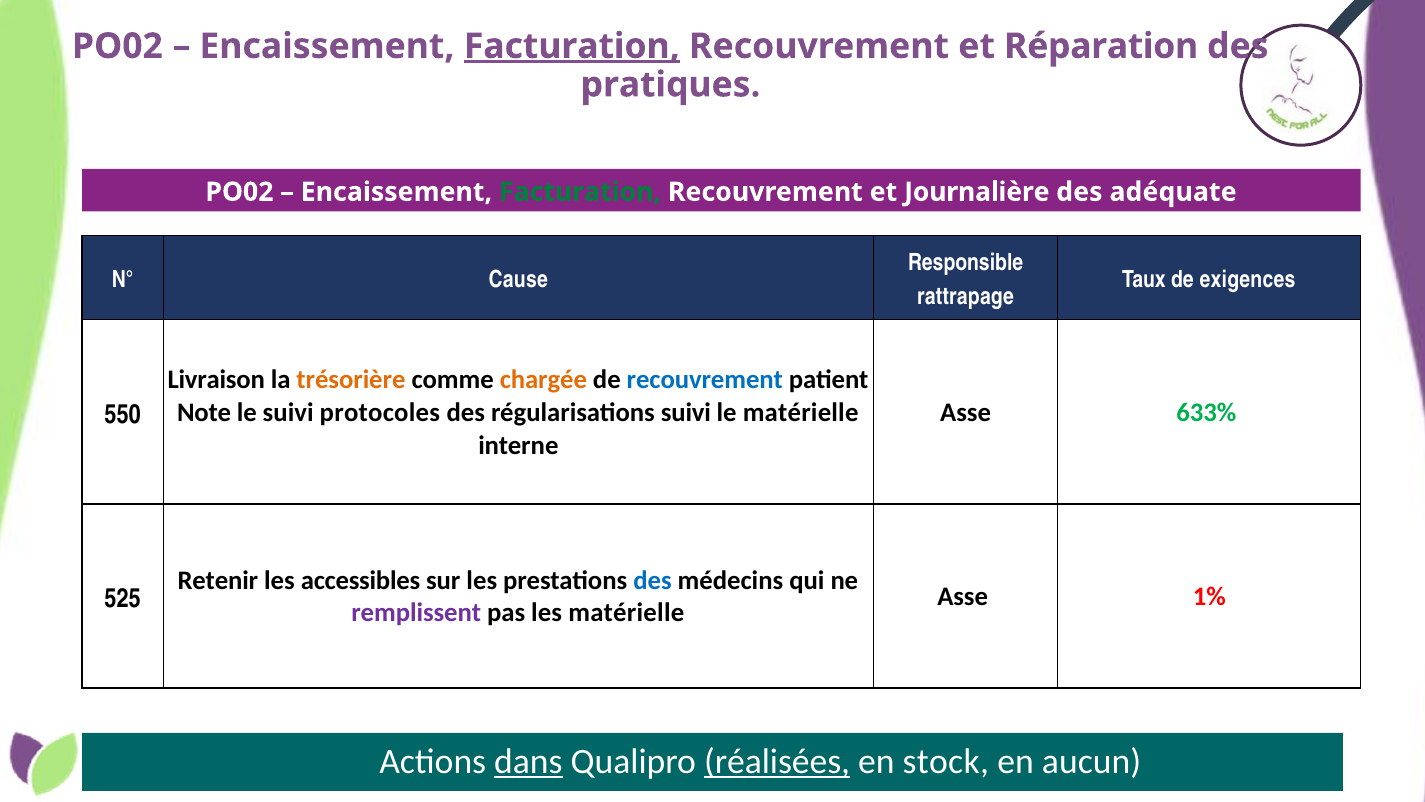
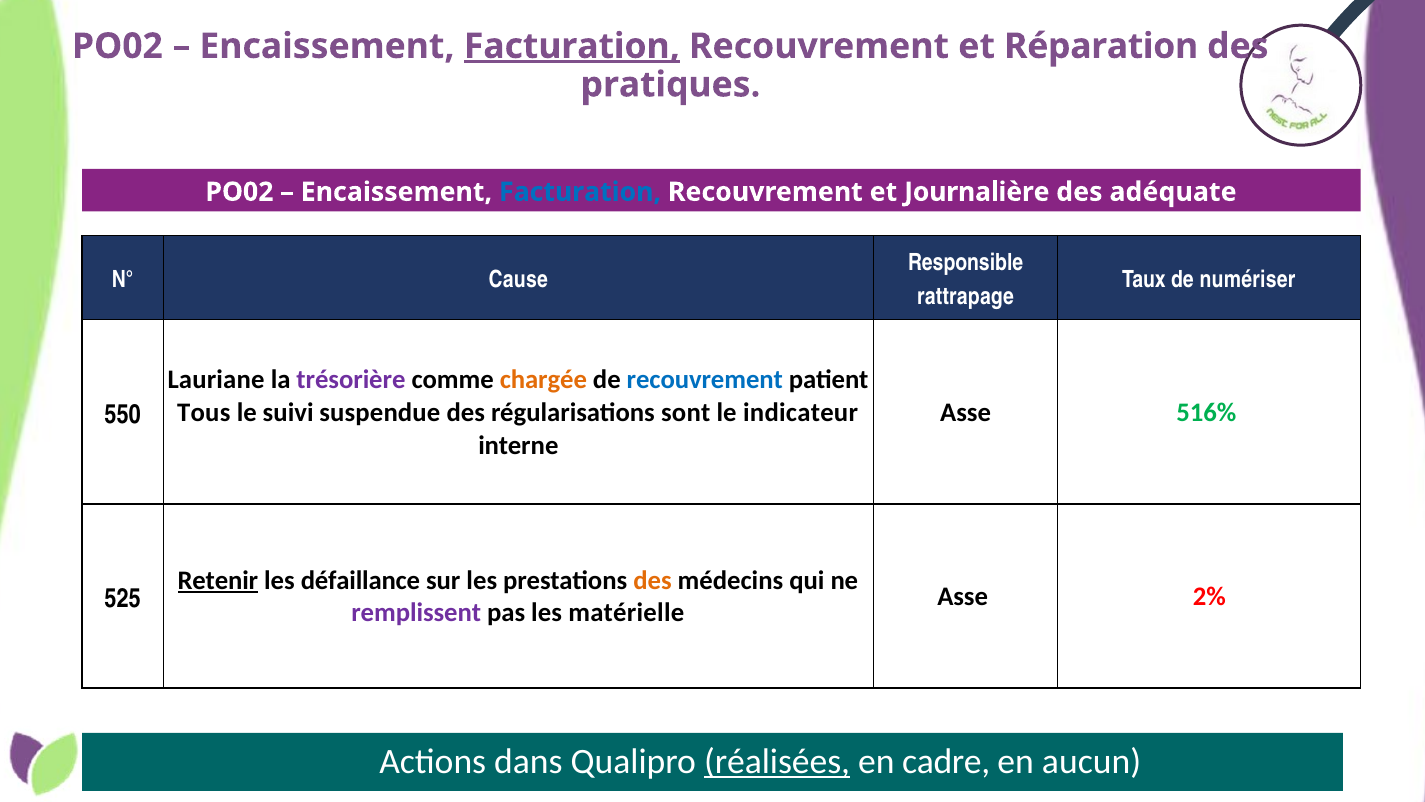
Facturation at (580, 192) colour: green -> blue
exigences: exigences -> numériser
Livraison: Livraison -> Lauriane
trésorière colour: orange -> purple
Note: Note -> Tous
protocoles: protocoles -> suspendue
régularisations suivi: suivi -> sont
le matérielle: matérielle -> indicateur
633%: 633% -> 516%
Retenir underline: none -> present
accessibles: accessibles -> défaillance
des at (652, 580) colour: blue -> orange
1%: 1% -> 2%
dans underline: present -> none
stock: stock -> cadre
